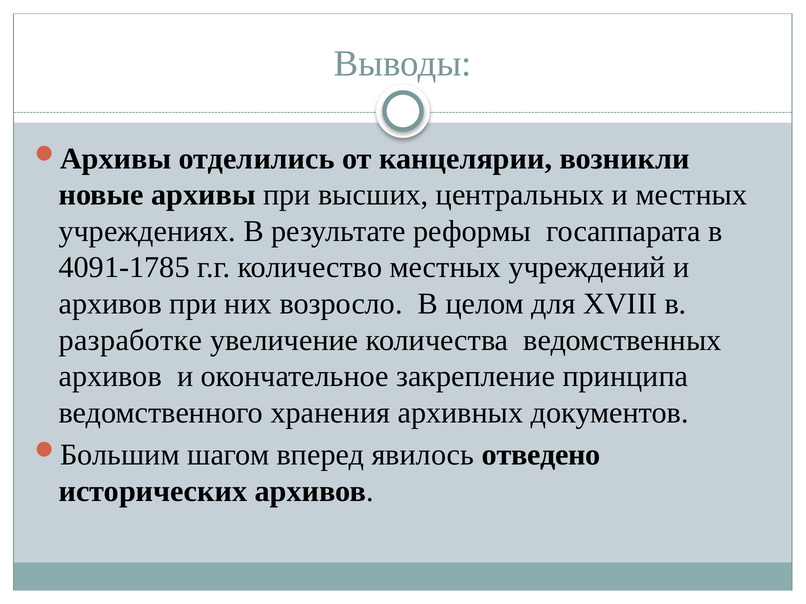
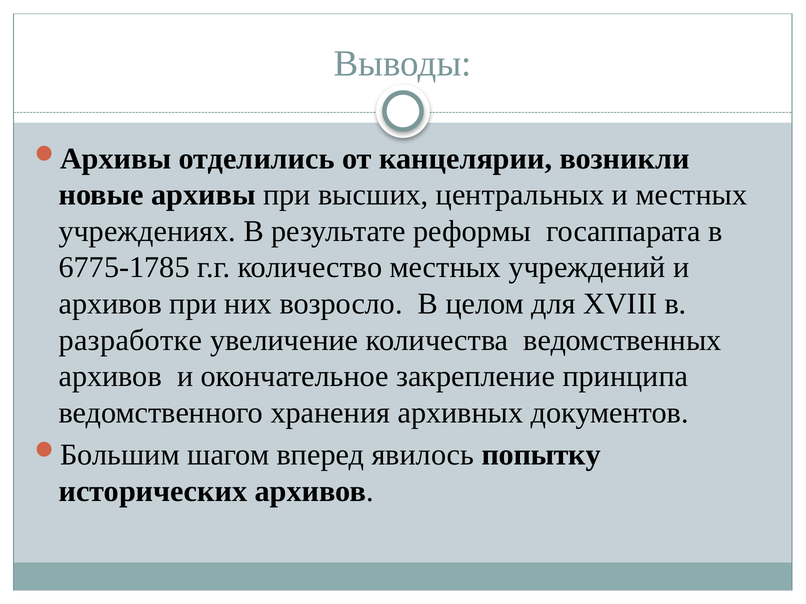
4091-1785: 4091-1785 -> 6775-1785
отведено: отведено -> попытку
